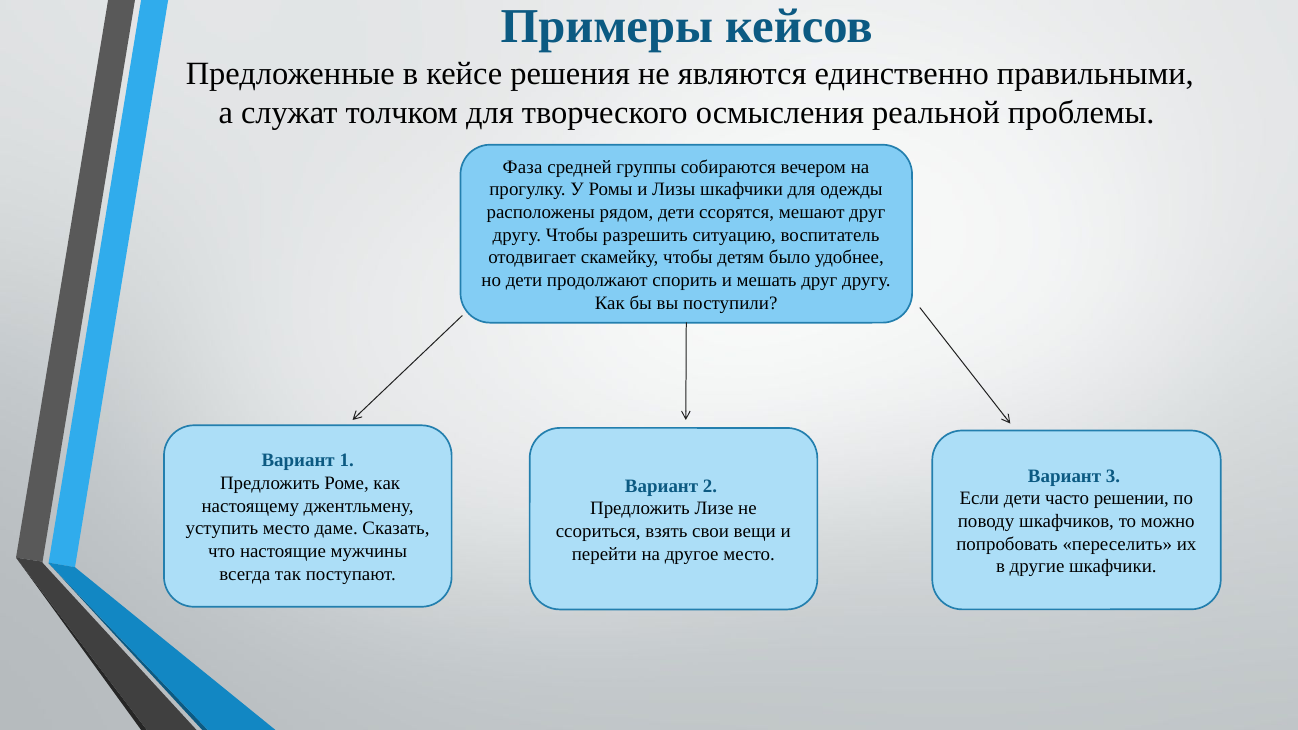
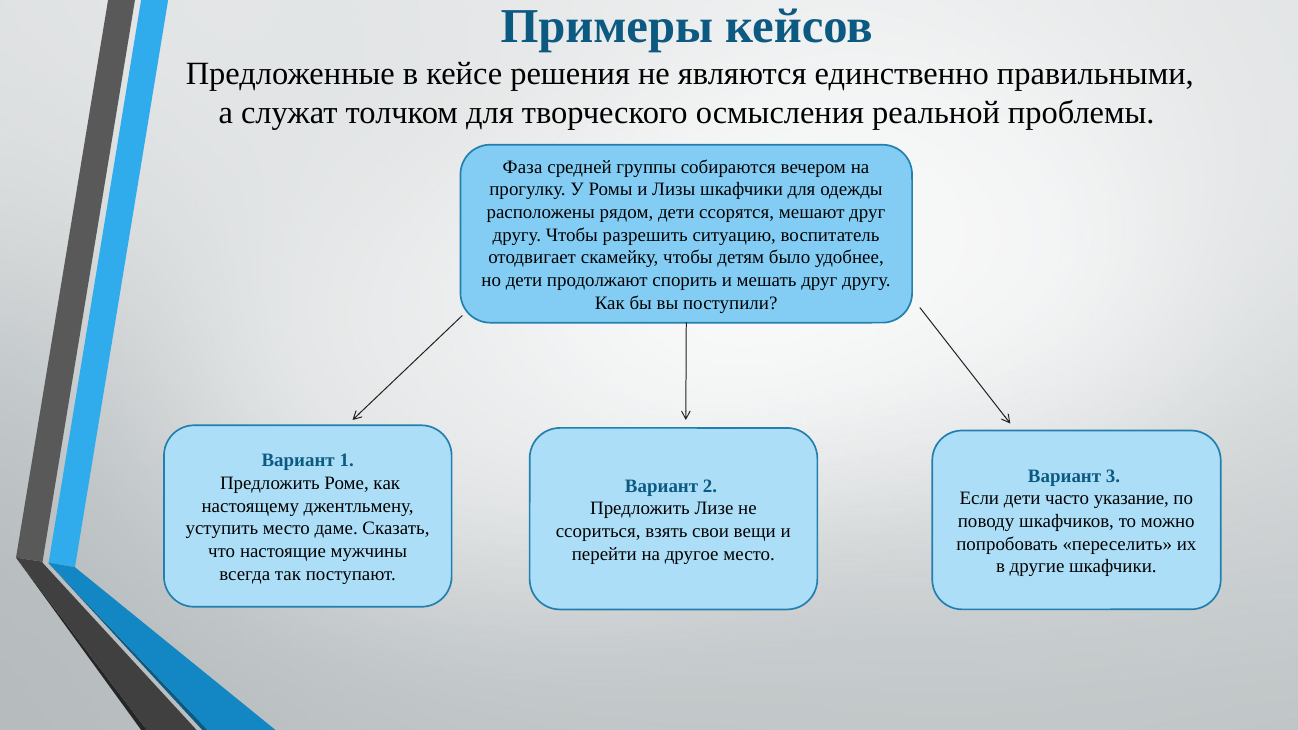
решении: решении -> указание
